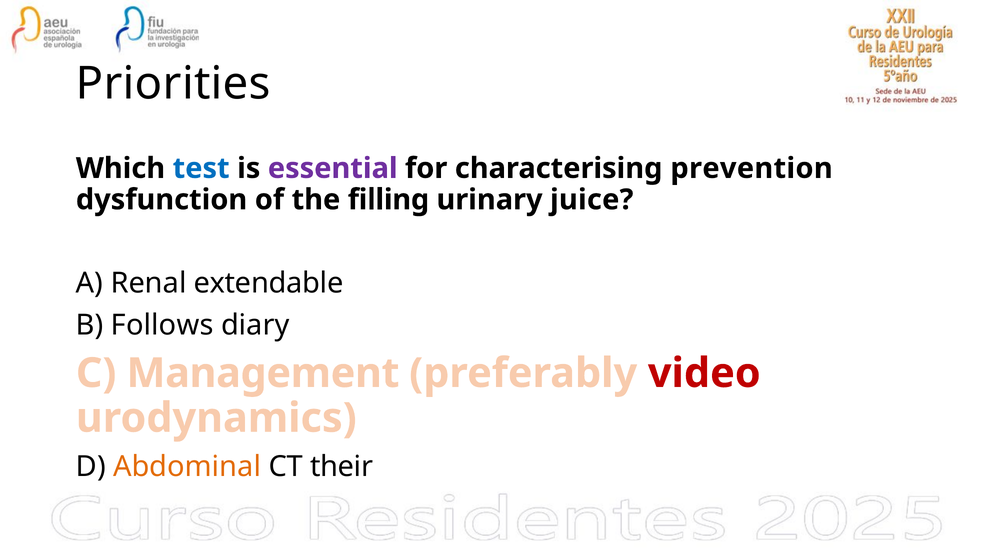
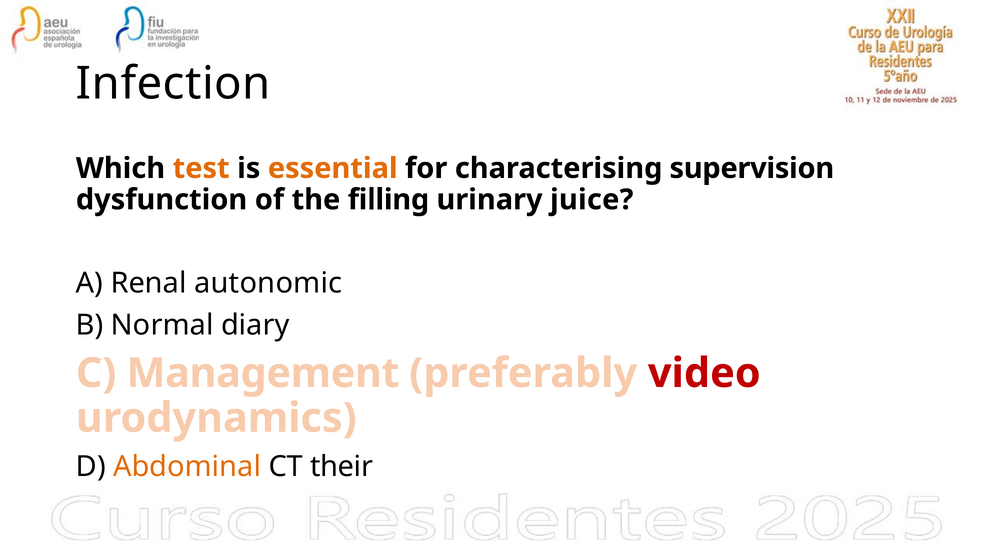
Priorities: Priorities -> Infection
test colour: blue -> orange
essential colour: purple -> orange
prevention: prevention -> supervision
extendable: extendable -> autonomic
Follows: Follows -> Normal
